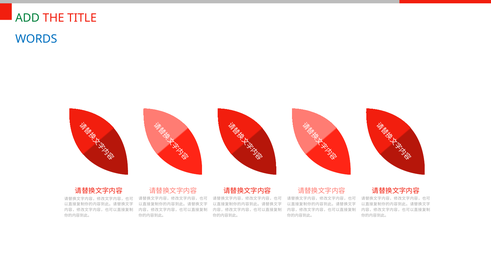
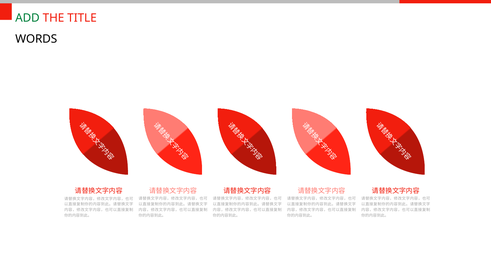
WORDS at (36, 39) colour: blue -> black
